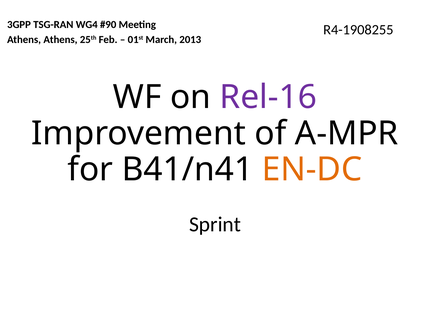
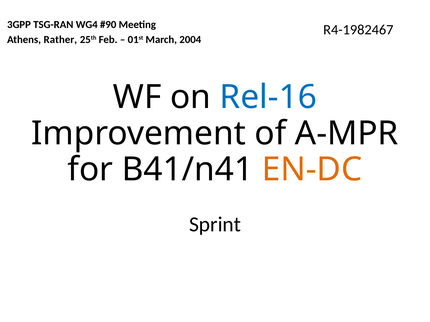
R4-1908255: R4-1908255 -> R4-1982467
Athens Athens: Athens -> Rather
2013: 2013 -> 2004
Rel-16 colour: purple -> blue
